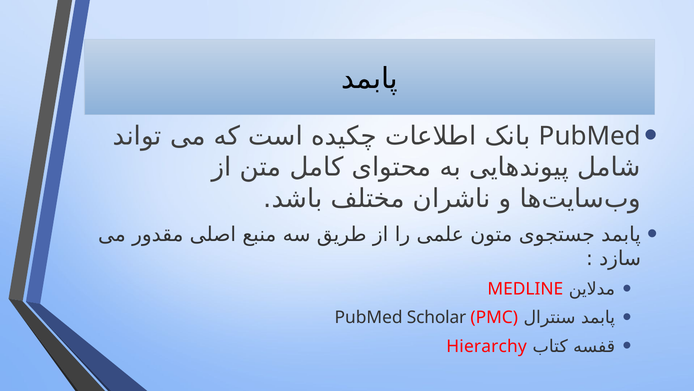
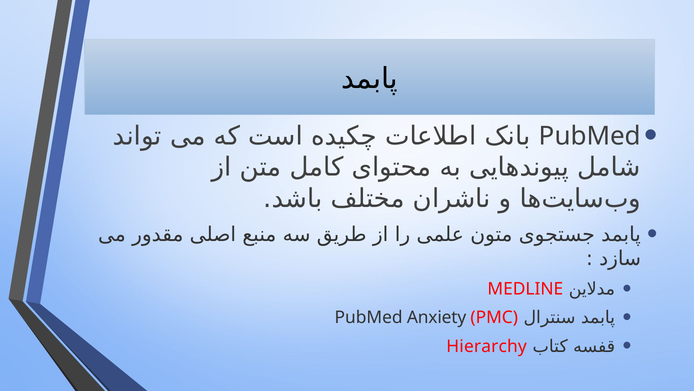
Scholar: Scholar -> Anxiety
